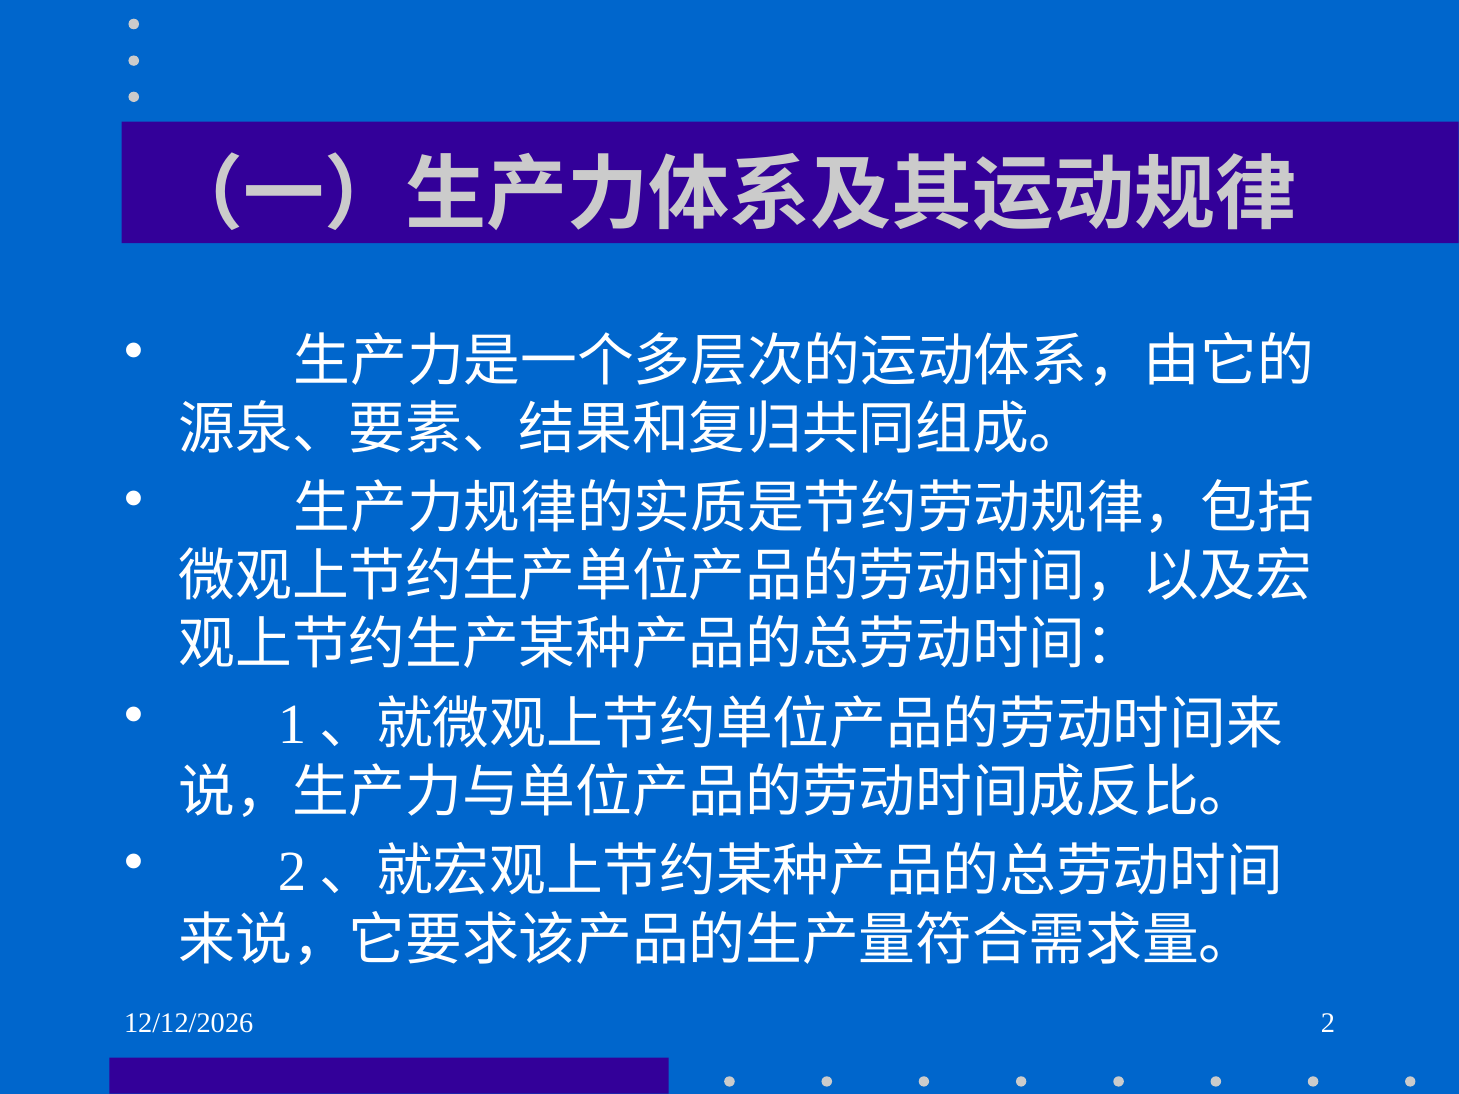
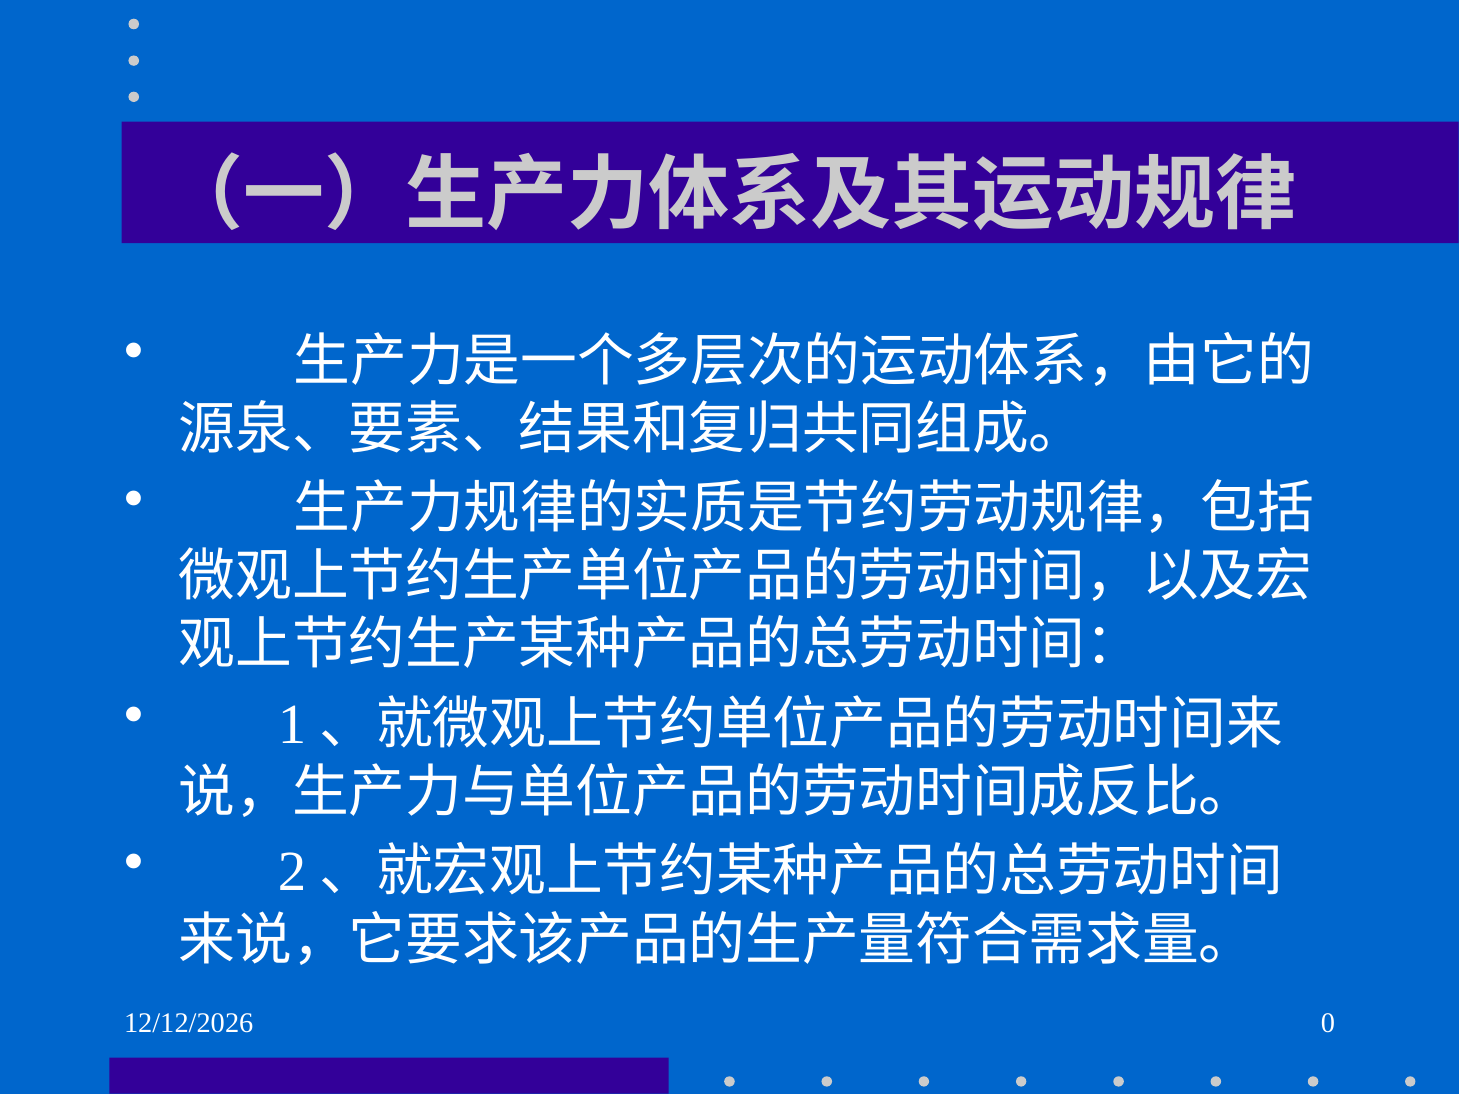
2 at (1328, 1023): 2 -> 0
